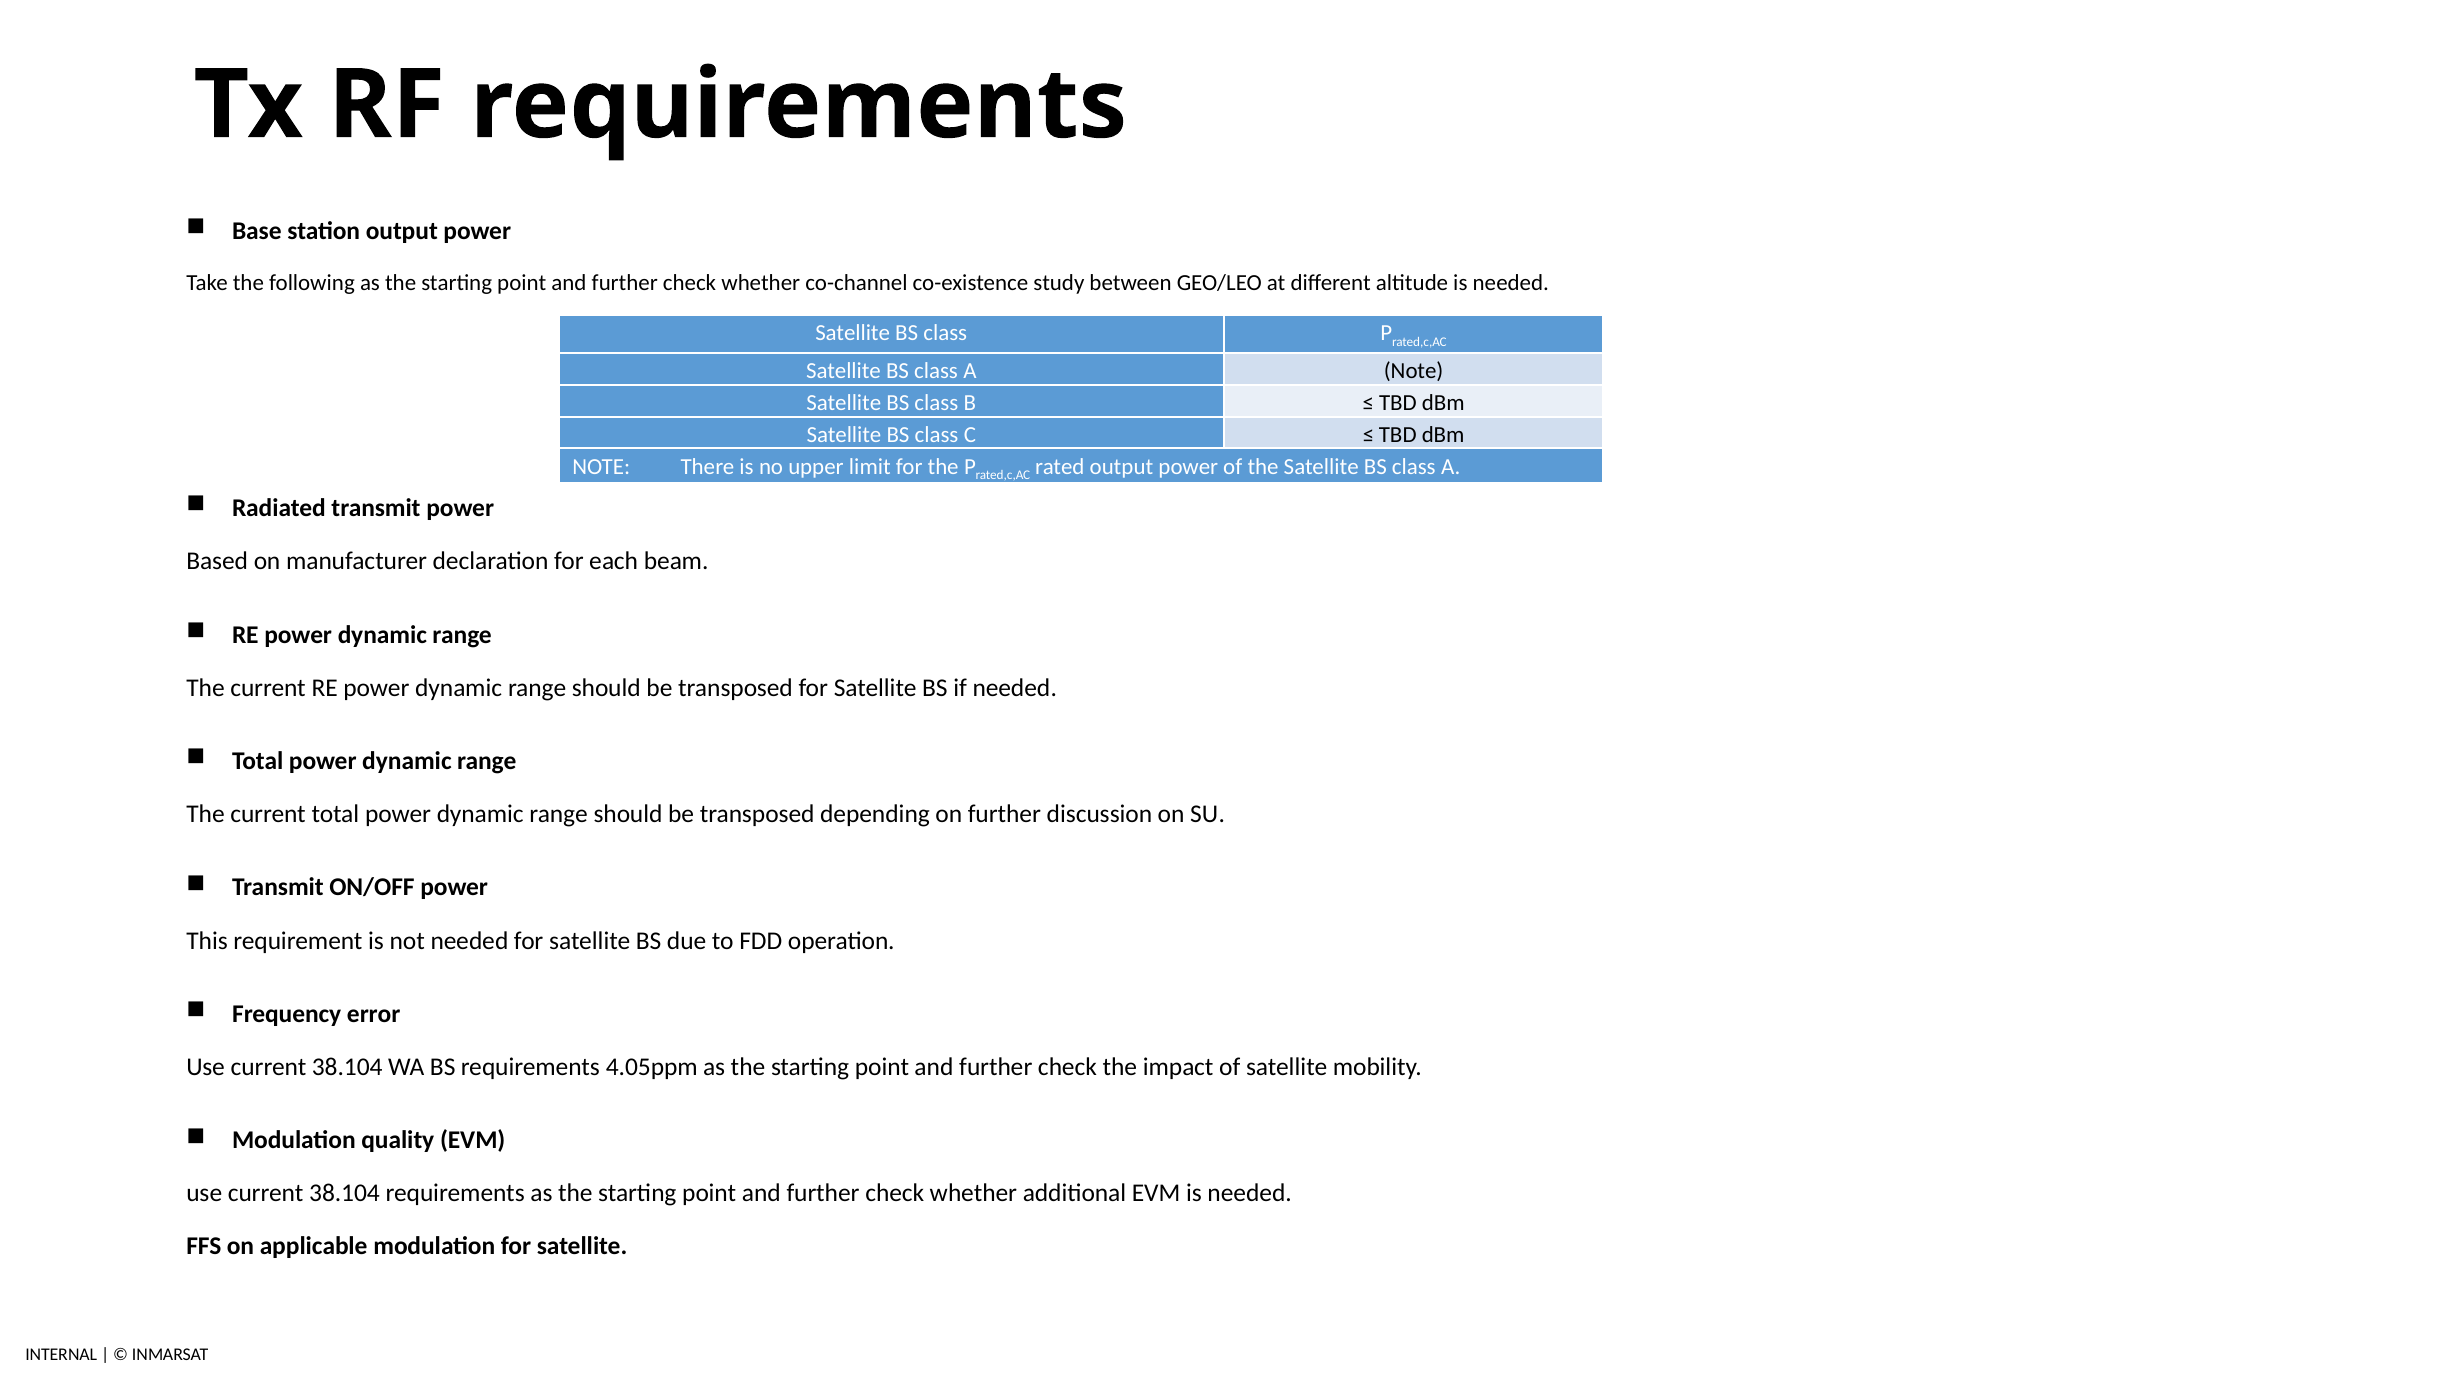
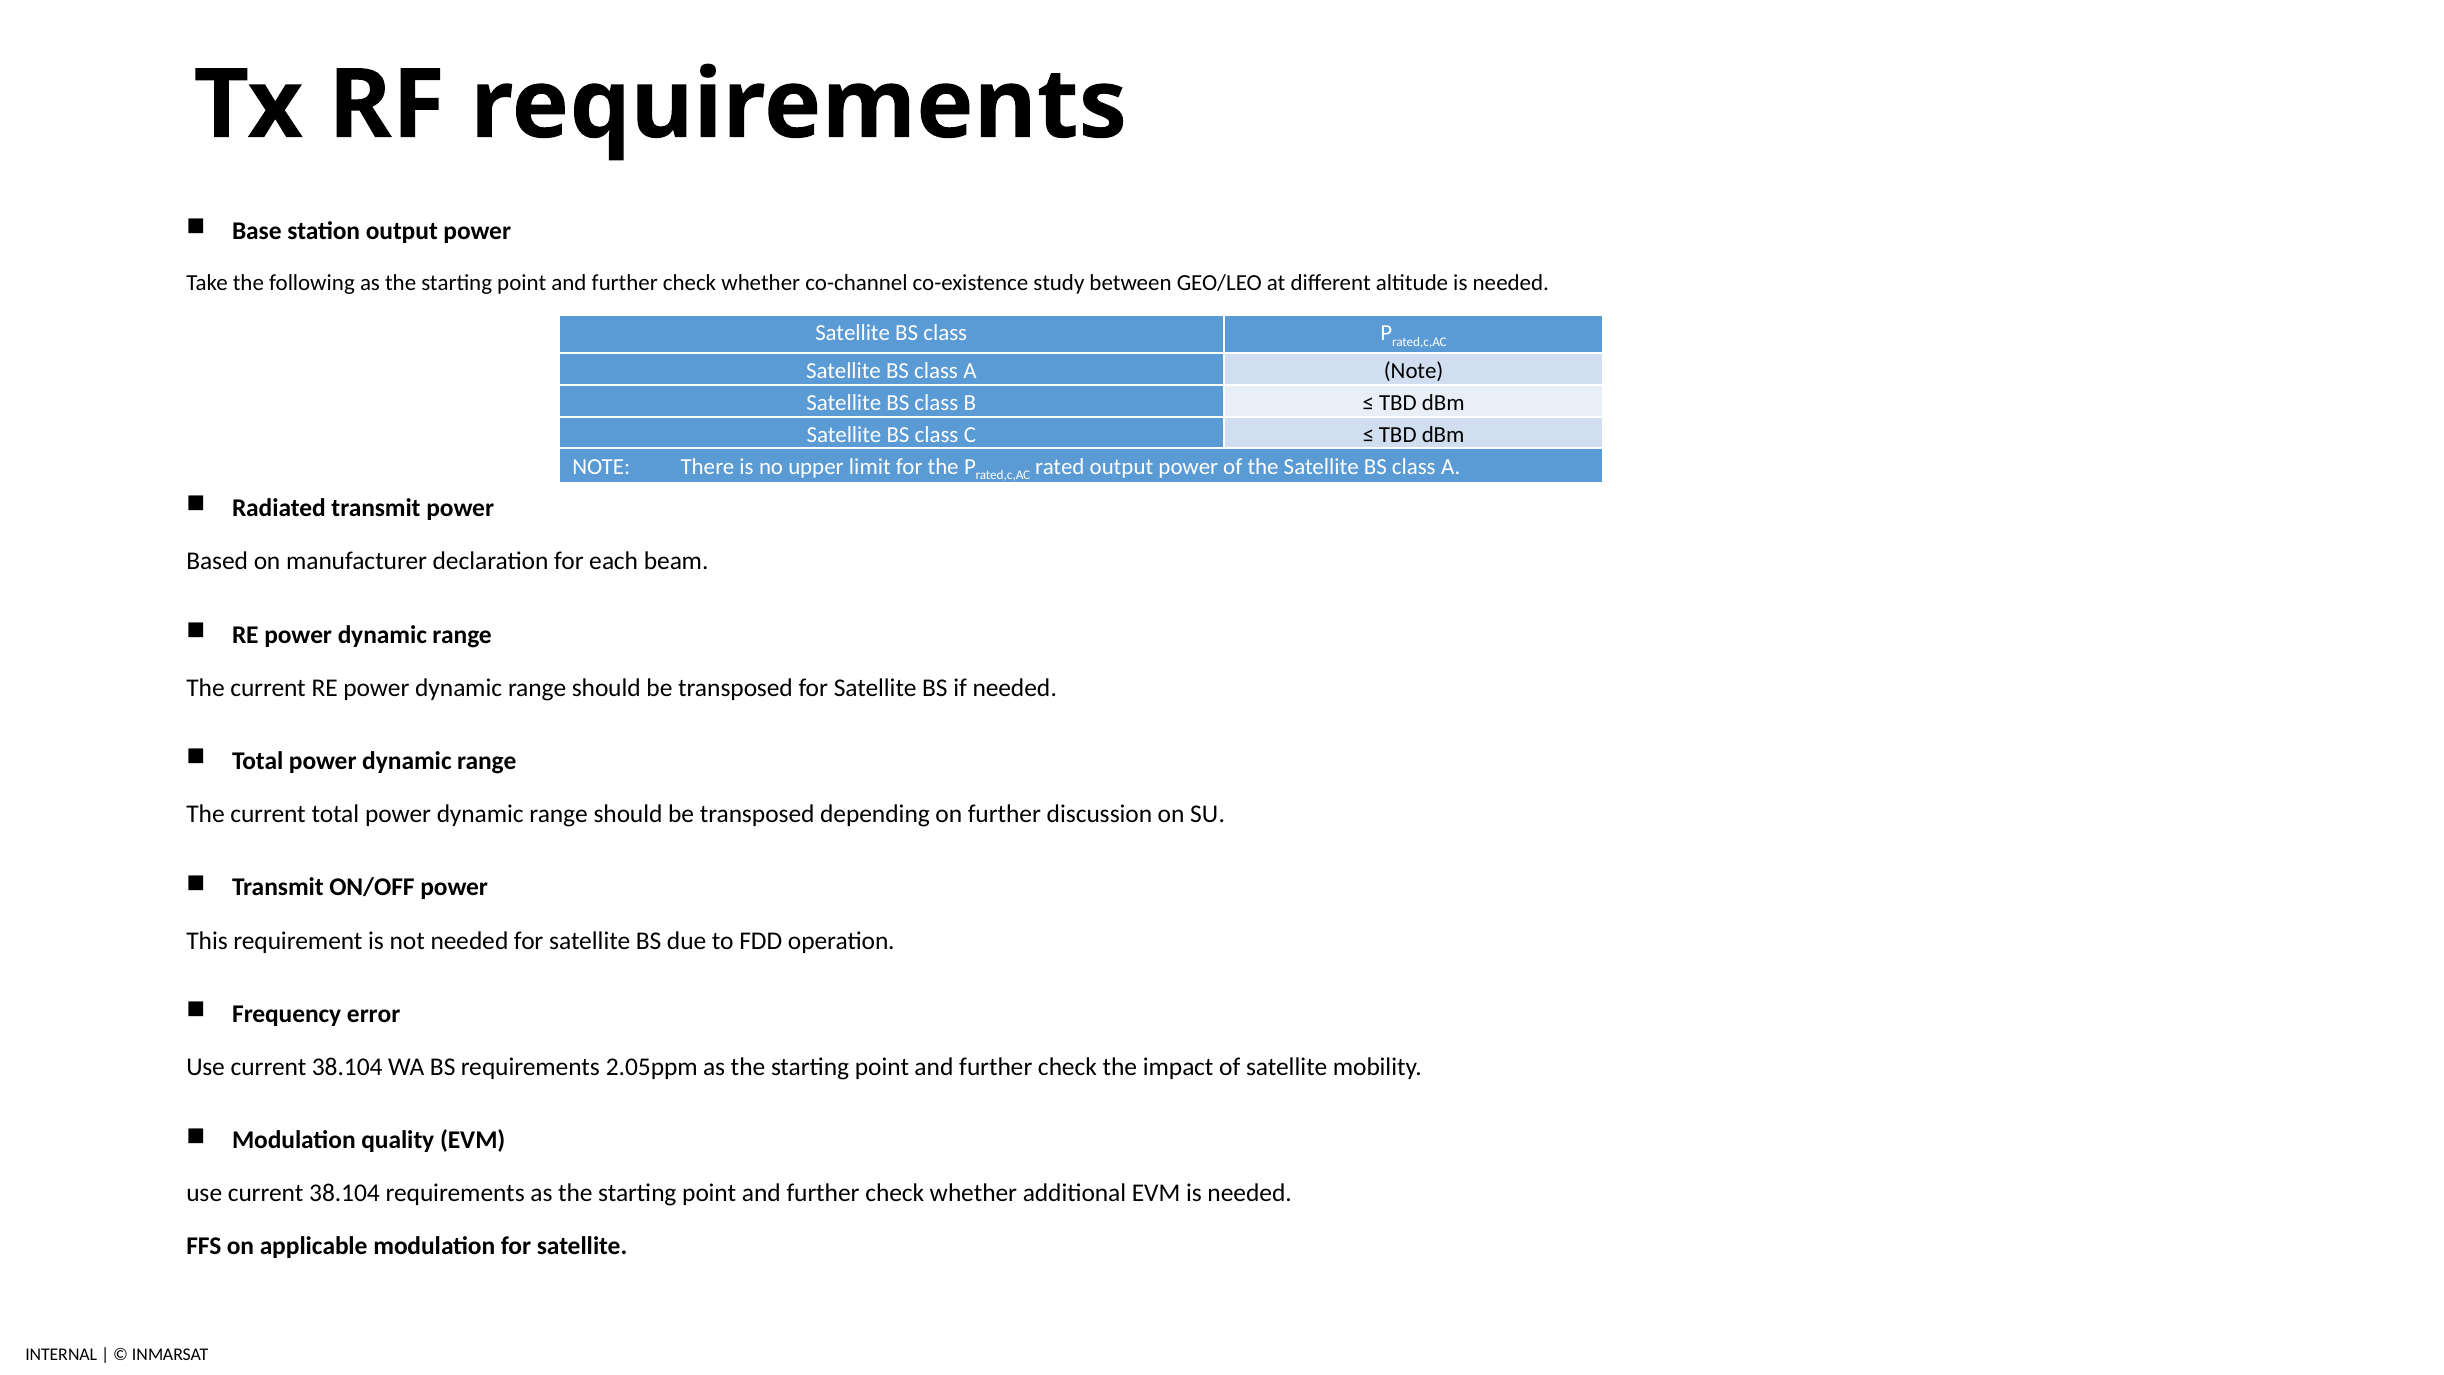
4.05ppm: 4.05ppm -> 2.05ppm
